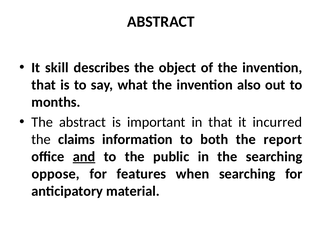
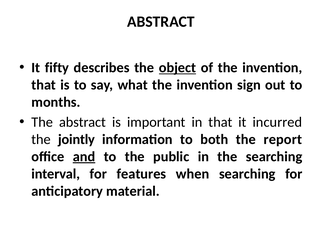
skill: skill -> fifty
object underline: none -> present
also: also -> sign
claims: claims -> jointly
oppose: oppose -> interval
